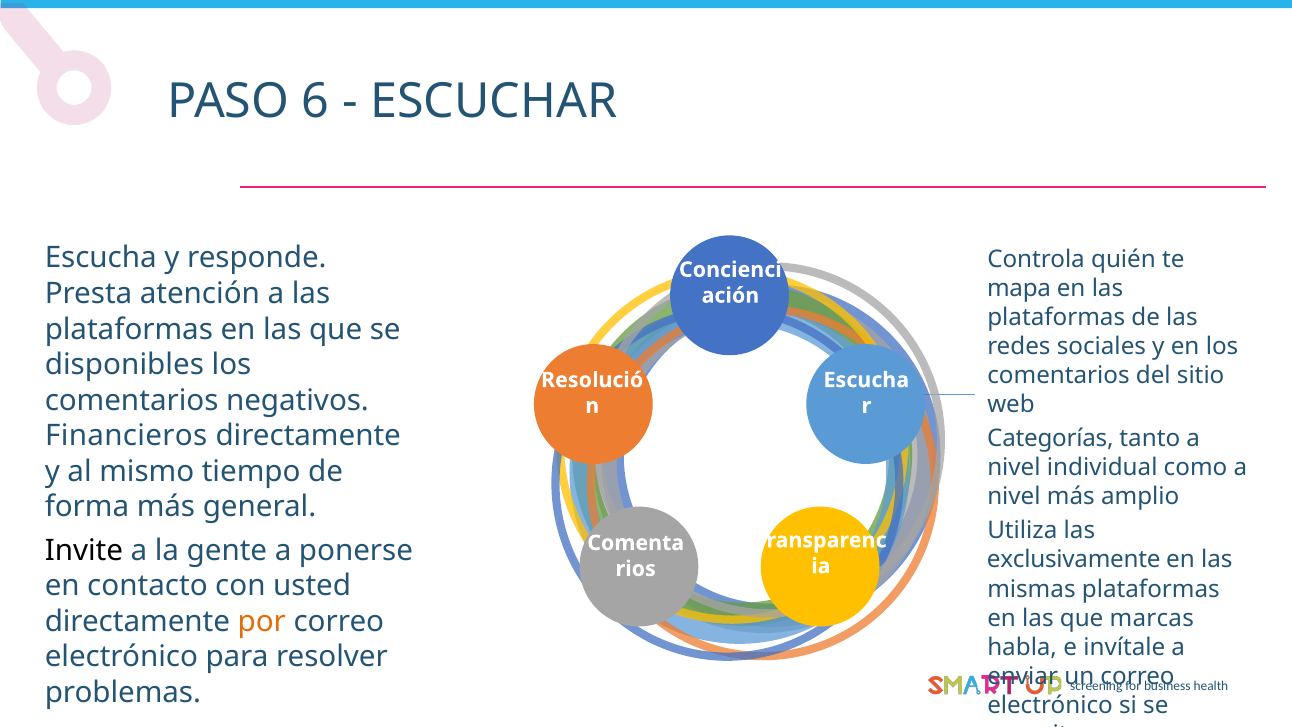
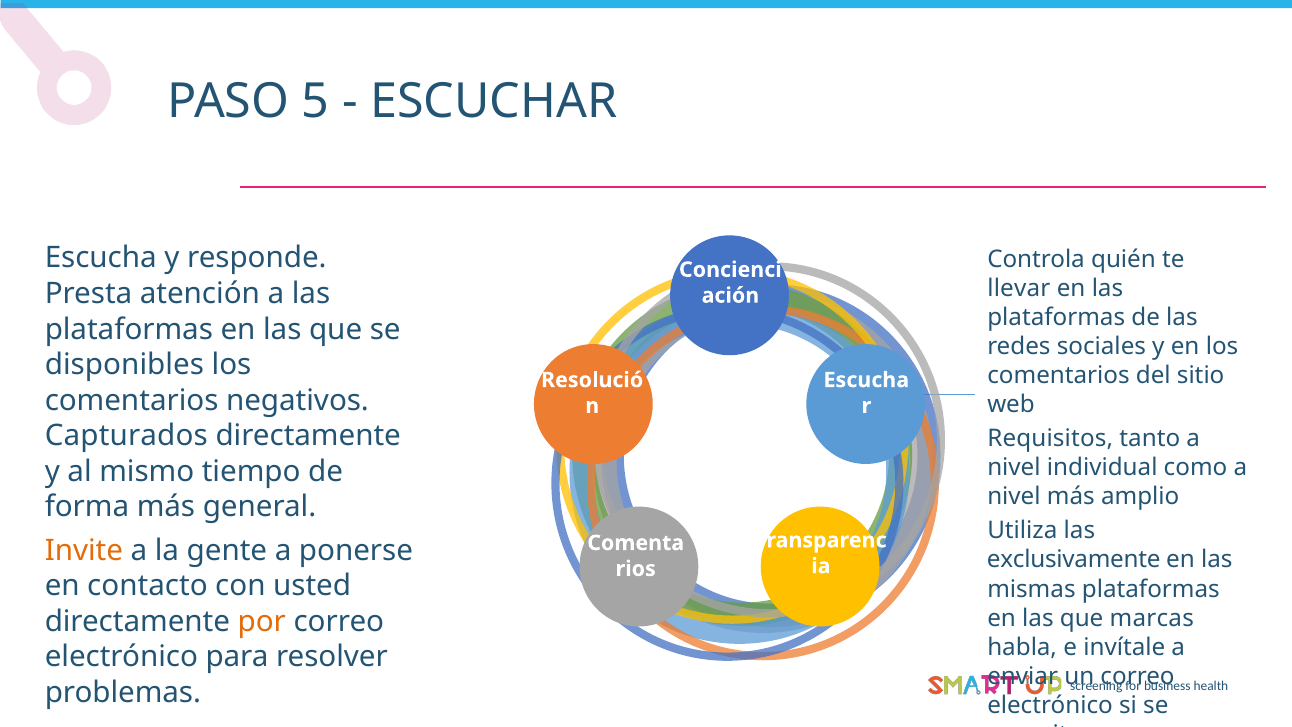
6: 6 -> 5
mapa: mapa -> llevar
Financieros: Financieros -> Capturados
Categorías: Categorías -> Requisitos
Invite colour: black -> orange
